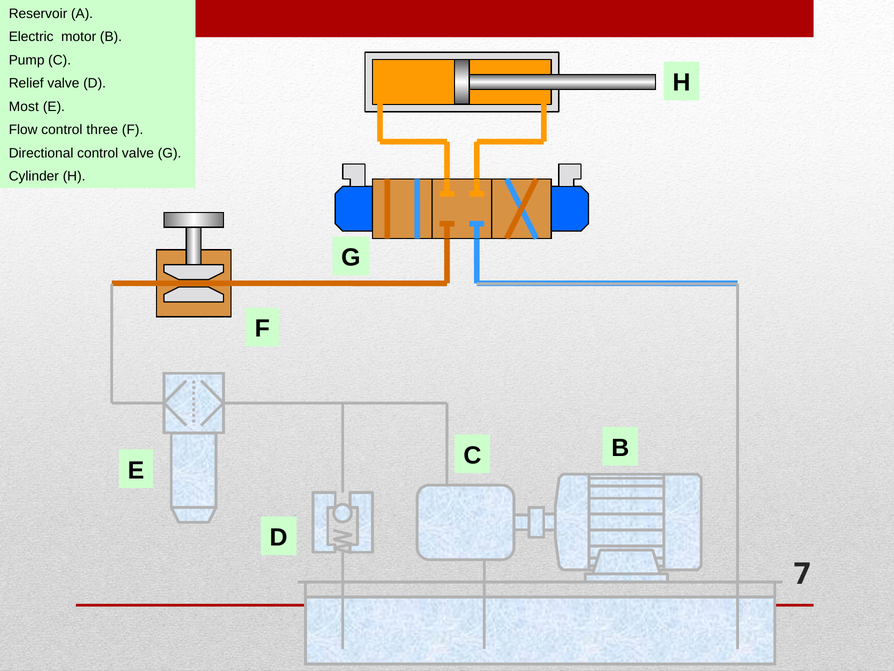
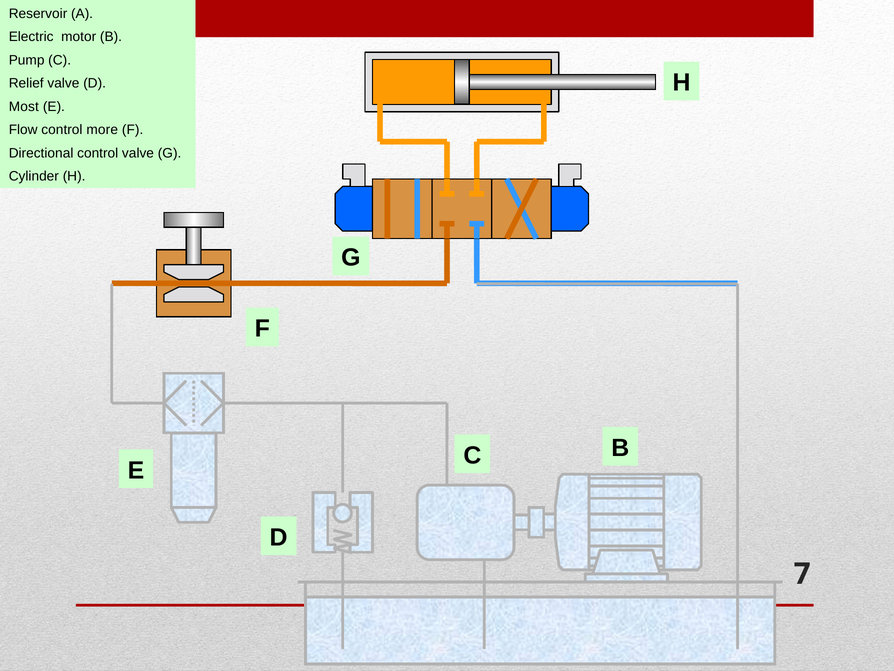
three: three -> more
